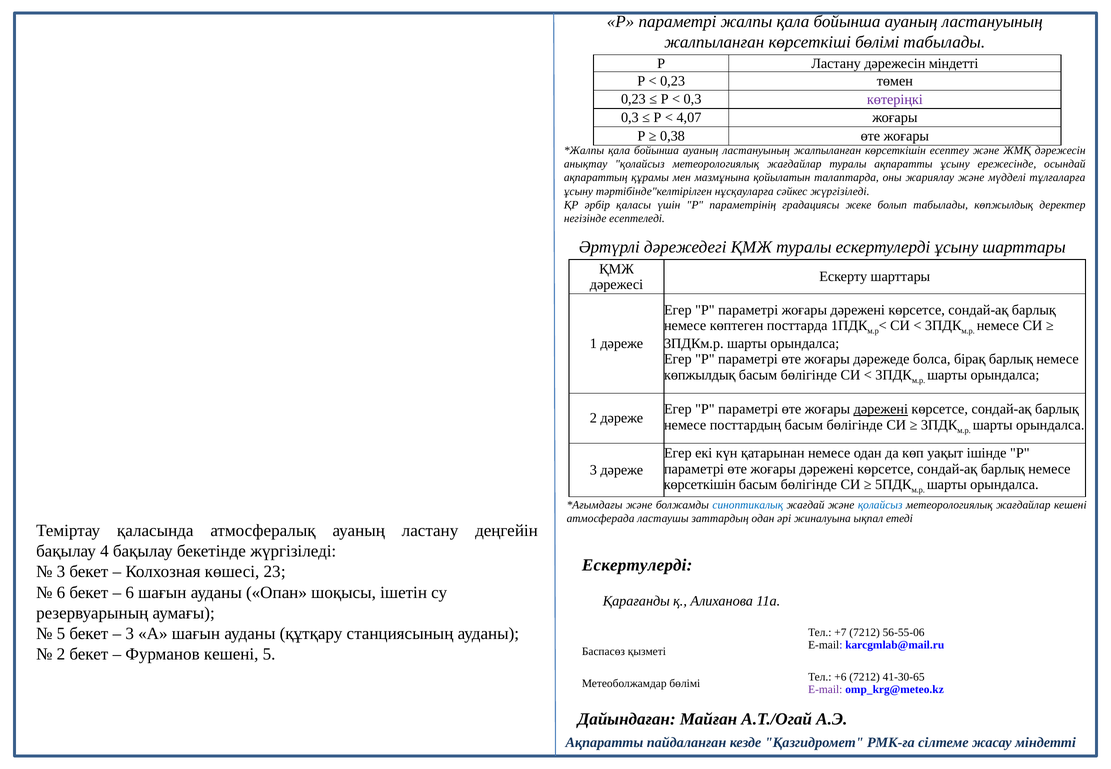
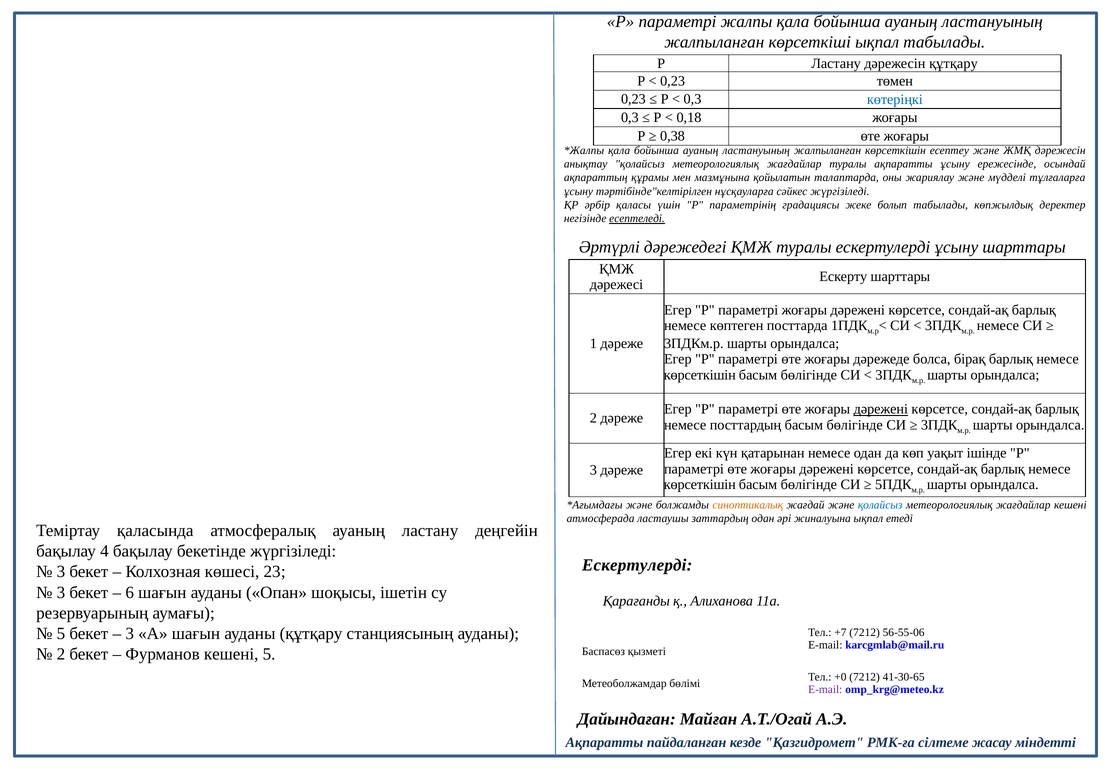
көрсеткіші бөлімі: бөлімі -> ықпал
дәрежесін міндетті: міндетті -> құтқару
көтеріңкі colour: purple -> blue
4,07: 4,07 -> 0,18
есептеледі underline: none -> present
көпжылдық at (700, 375): көпжылдық -> көрсеткішін
синоптикалық colour: blue -> orange
6 at (61, 592): 6 -> 3
+6: +6 -> +0
